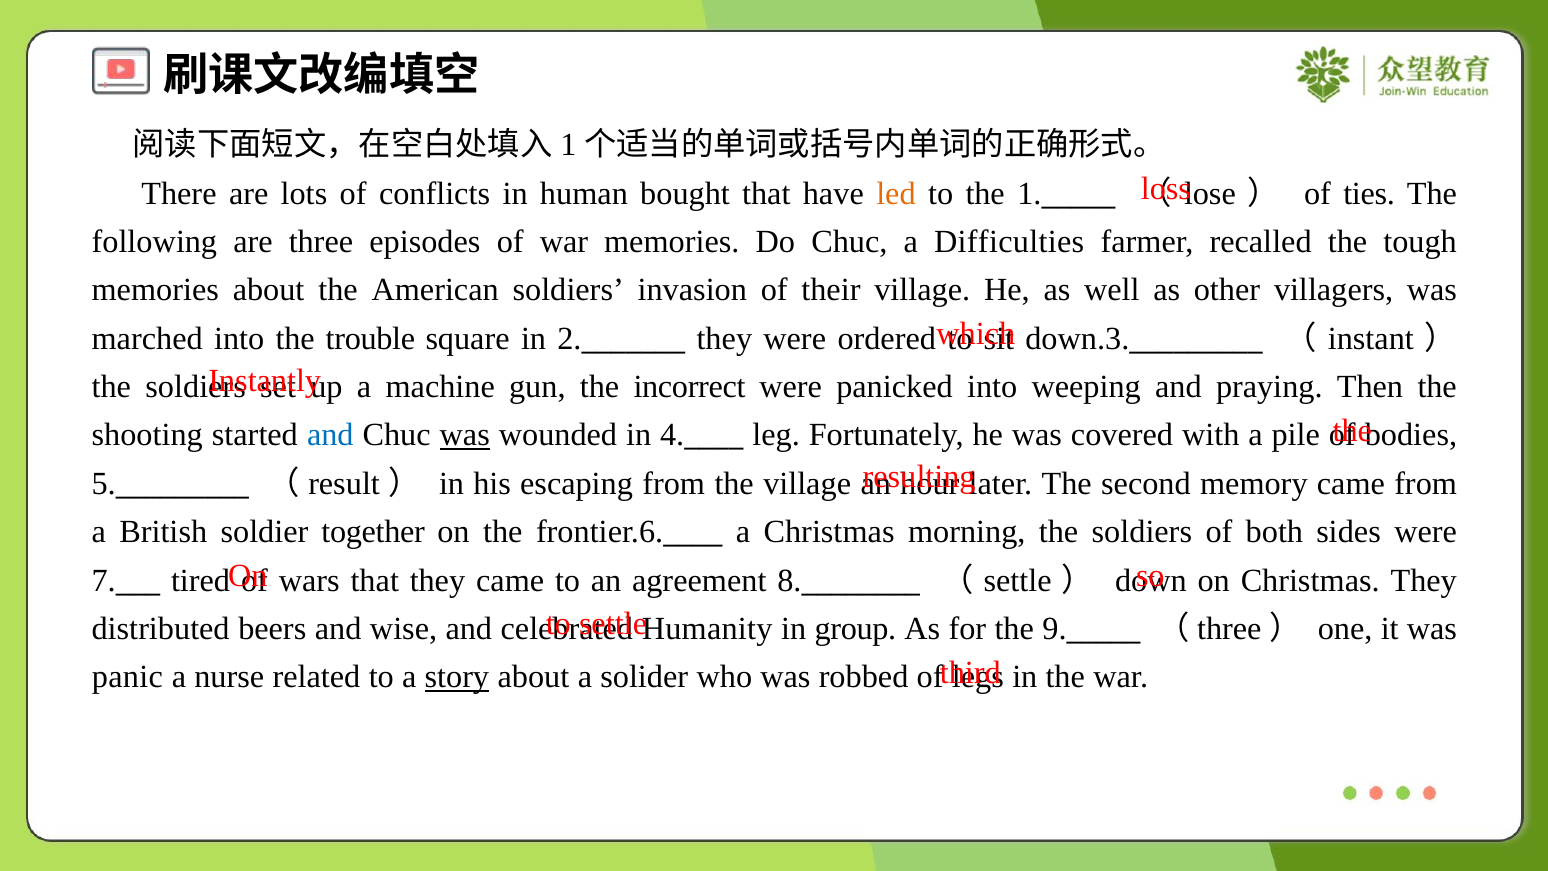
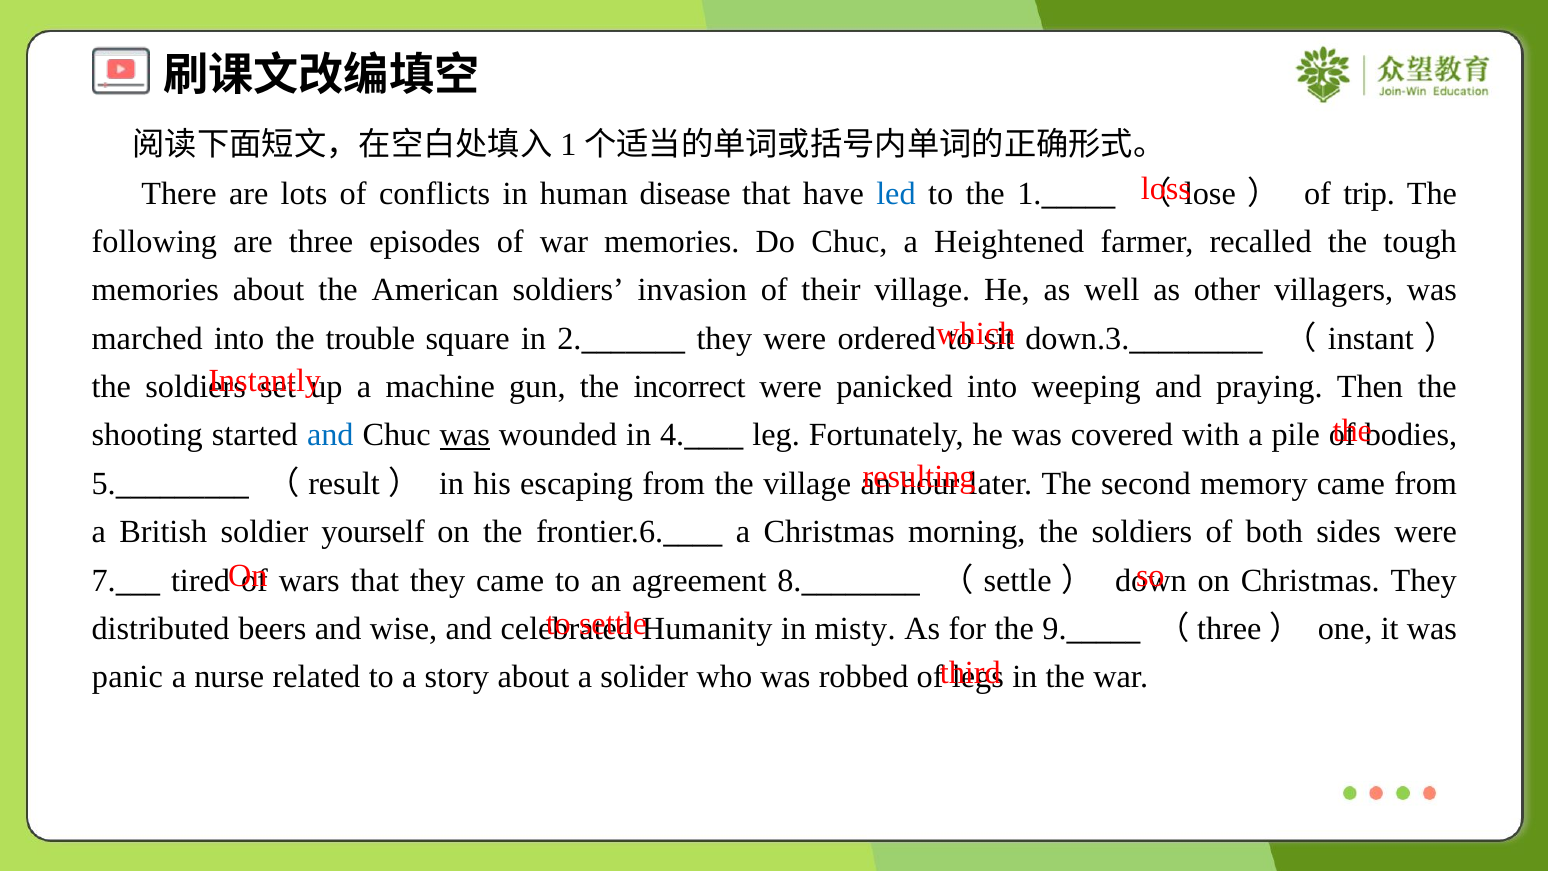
bought: bought -> disease
led colour: orange -> blue
ties: ties -> trip
Difficulties: Difficulties -> Heightened
together: together -> yourself
group: group -> misty
story underline: present -> none
